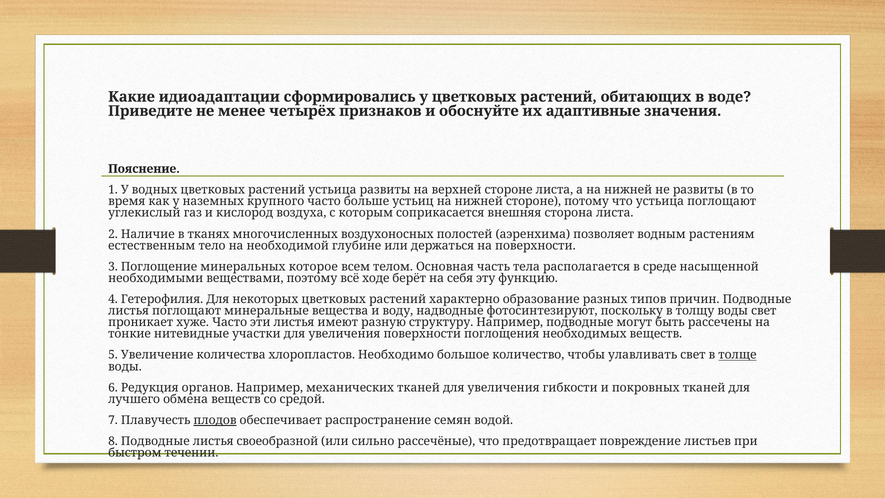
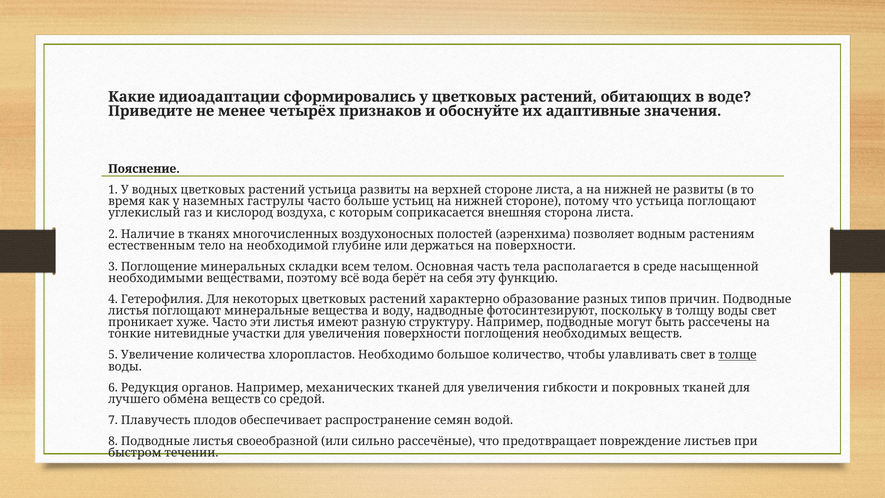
крупного: крупного -> гаструлы
которое: которое -> складки
ходе: ходе -> вода
плодов underline: present -> none
